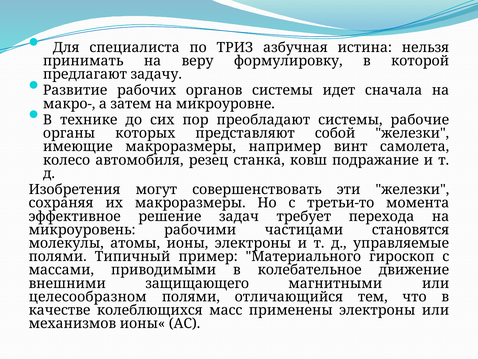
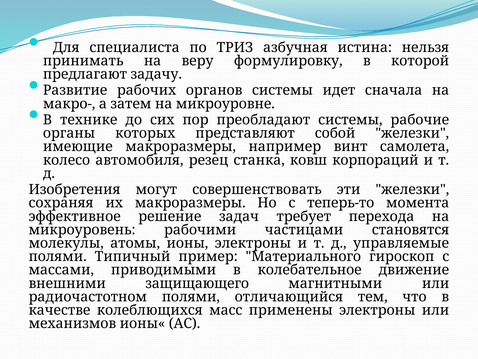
подражание: подражание -> корпораций
третьи-то: третьи-то -> теперь-то
целесообразном: целесообразном -> радиочастотном
